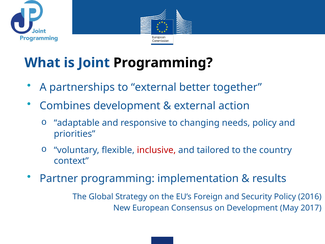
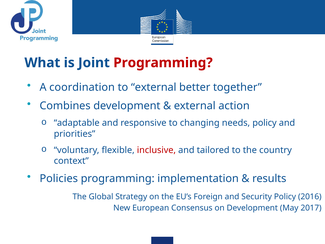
Programming at (163, 63) colour: black -> red
partnerships: partnerships -> coordination
Partner: Partner -> Policies
